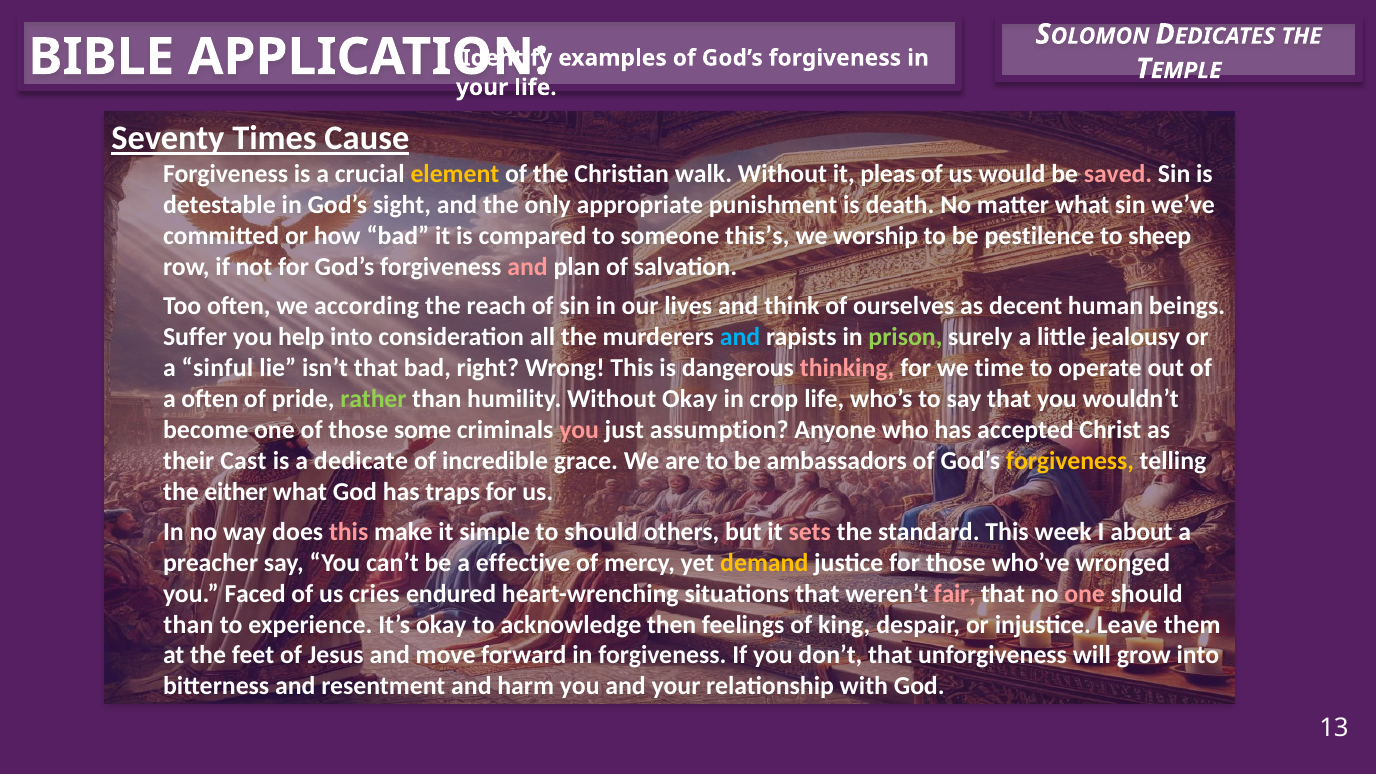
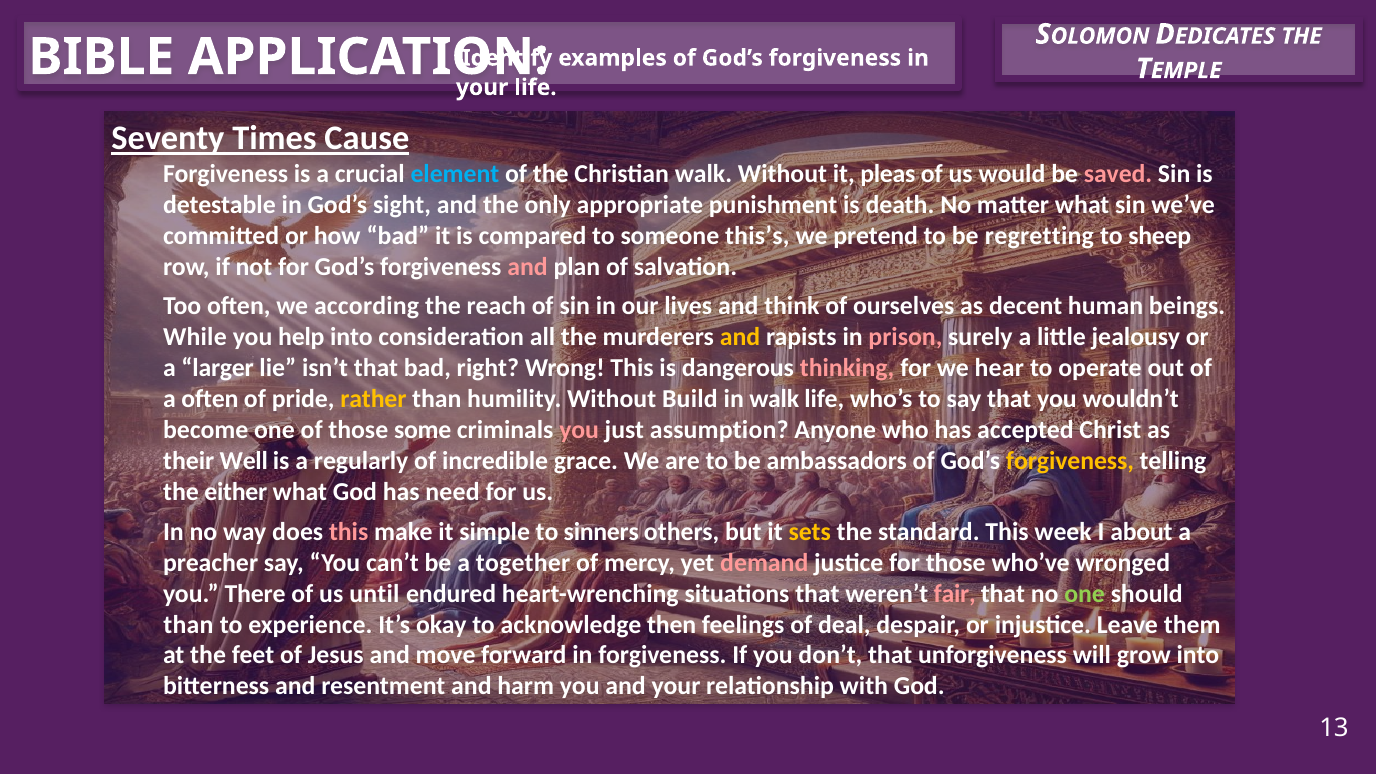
element colour: yellow -> light blue
worship: worship -> pretend
pestilence: pestilence -> regretting
Suffer: Suffer -> While
and at (740, 337) colour: light blue -> yellow
prison colour: light green -> pink
sinful: sinful -> larger
time: time -> hear
rather colour: light green -> yellow
Without Okay: Okay -> Build
in crop: crop -> walk
Cast: Cast -> Well
dedicate: dedicate -> regularly
traps: traps -> need
to should: should -> sinners
sets colour: pink -> yellow
effective: effective -> together
demand colour: yellow -> pink
Faced: Faced -> There
cries: cries -> until
one at (1085, 594) colour: pink -> light green
king: king -> deal
